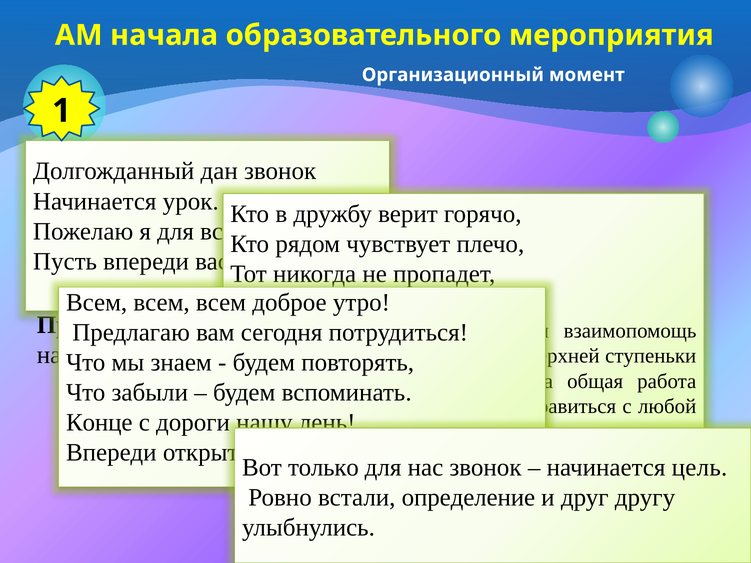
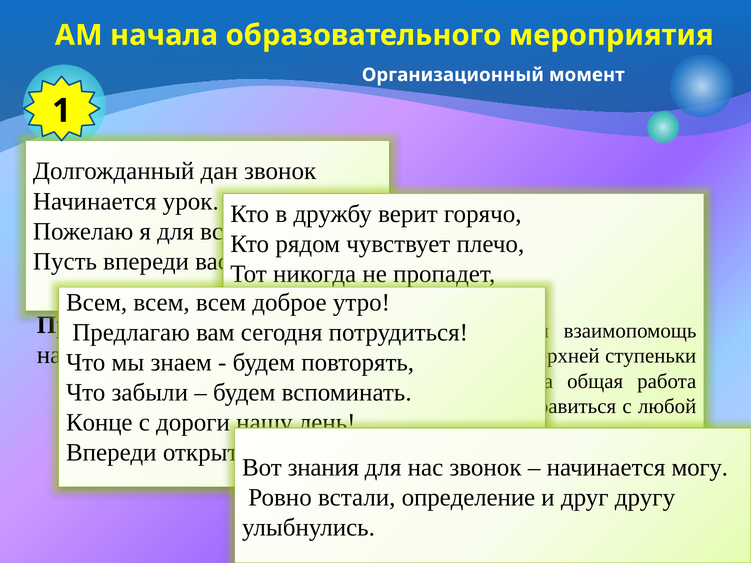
только: только -> знания
начинается цель: цель -> могу
